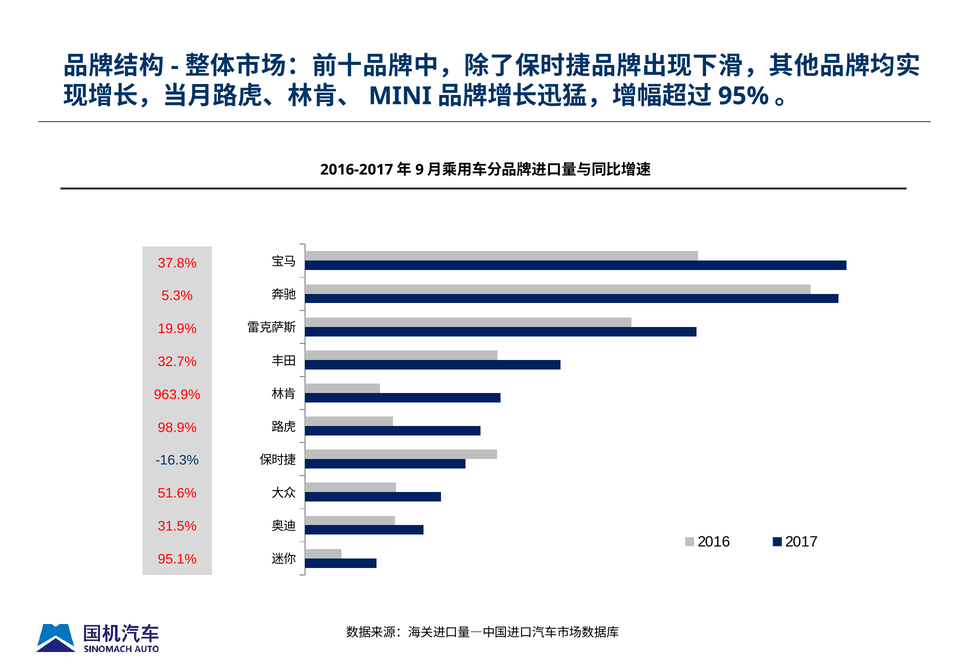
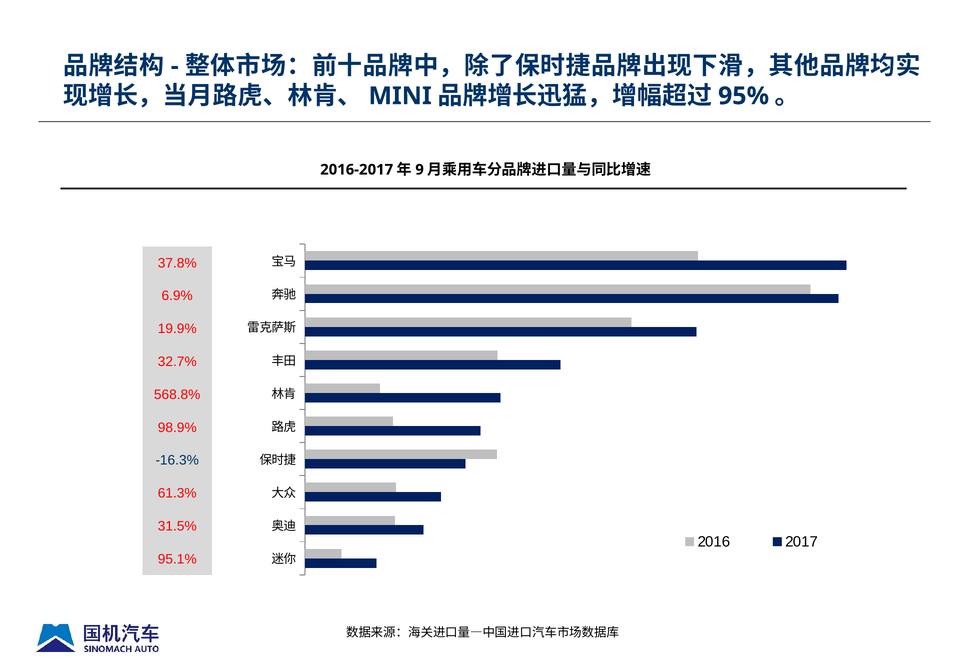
5.3%: 5.3% -> 6.9%
963.9%: 963.9% -> 568.8%
51.6%: 51.6% -> 61.3%
